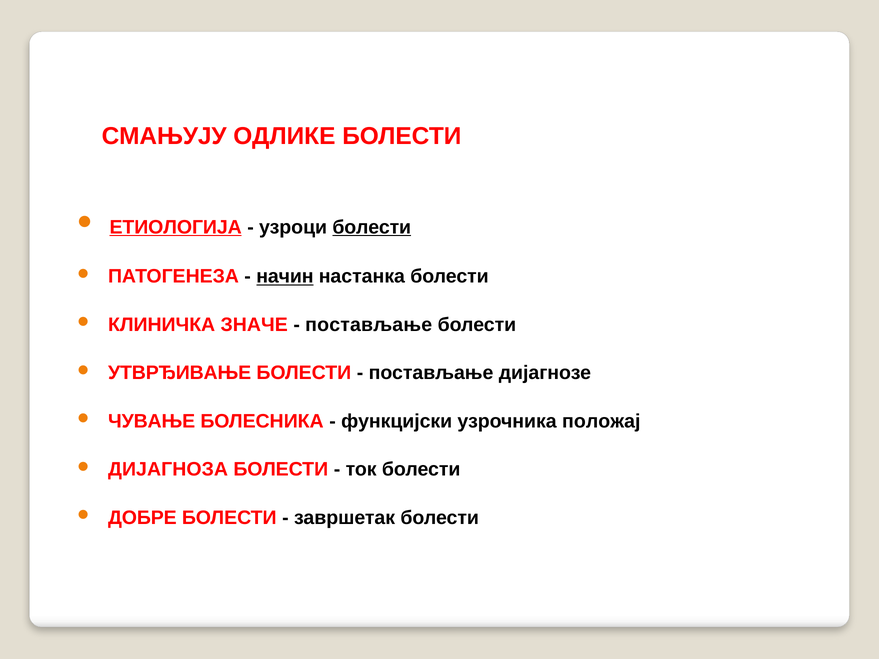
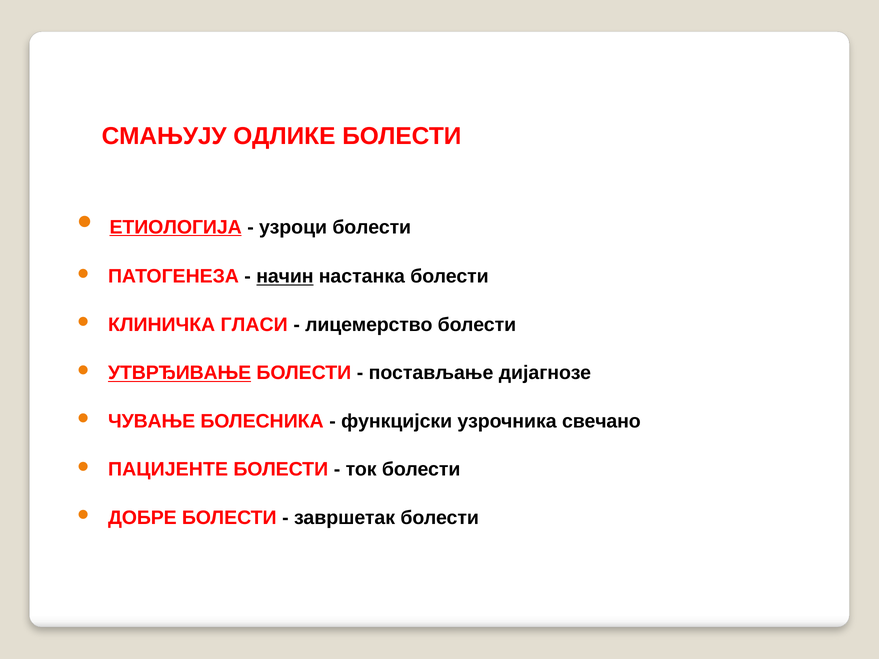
болести at (372, 227) underline: present -> none
ЗНАЧЕ: ЗНАЧЕ -> ГЛАСИ
постављање at (369, 325): постављање -> лицемерство
УТВРЂИВАЊЕ underline: none -> present
положај: положај -> свечано
ДИЈАГНОЗА: ДИЈАГНОЗА -> ПАЦИЈЕНТЕ
